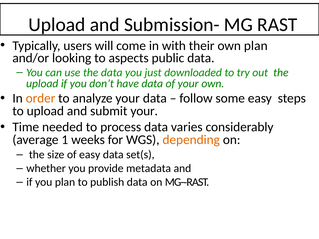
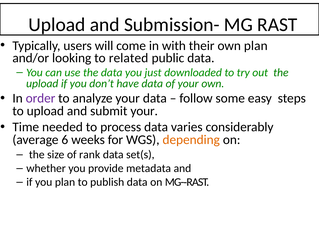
aspects: aspects -> related
order colour: orange -> purple
1: 1 -> 6
of easy: easy -> rank
